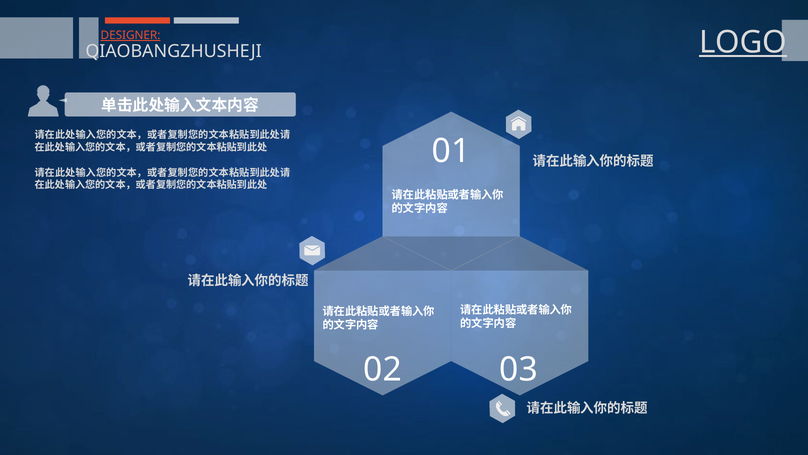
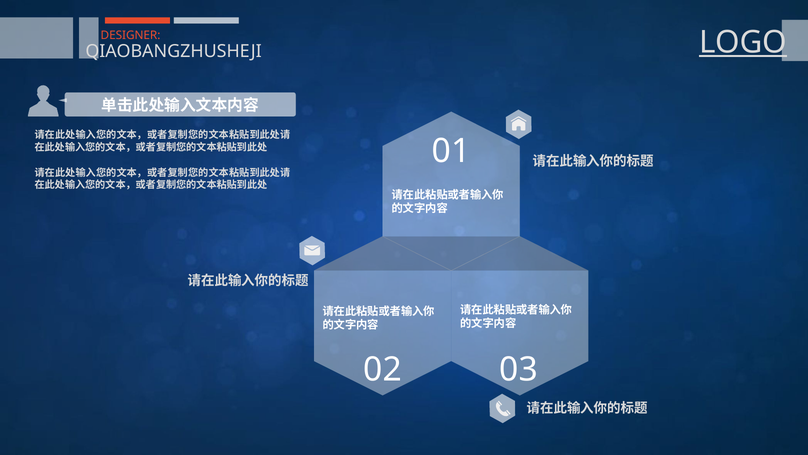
DESIGNER underline: present -> none
